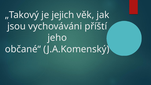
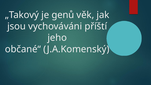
jejich: jejich -> genů
